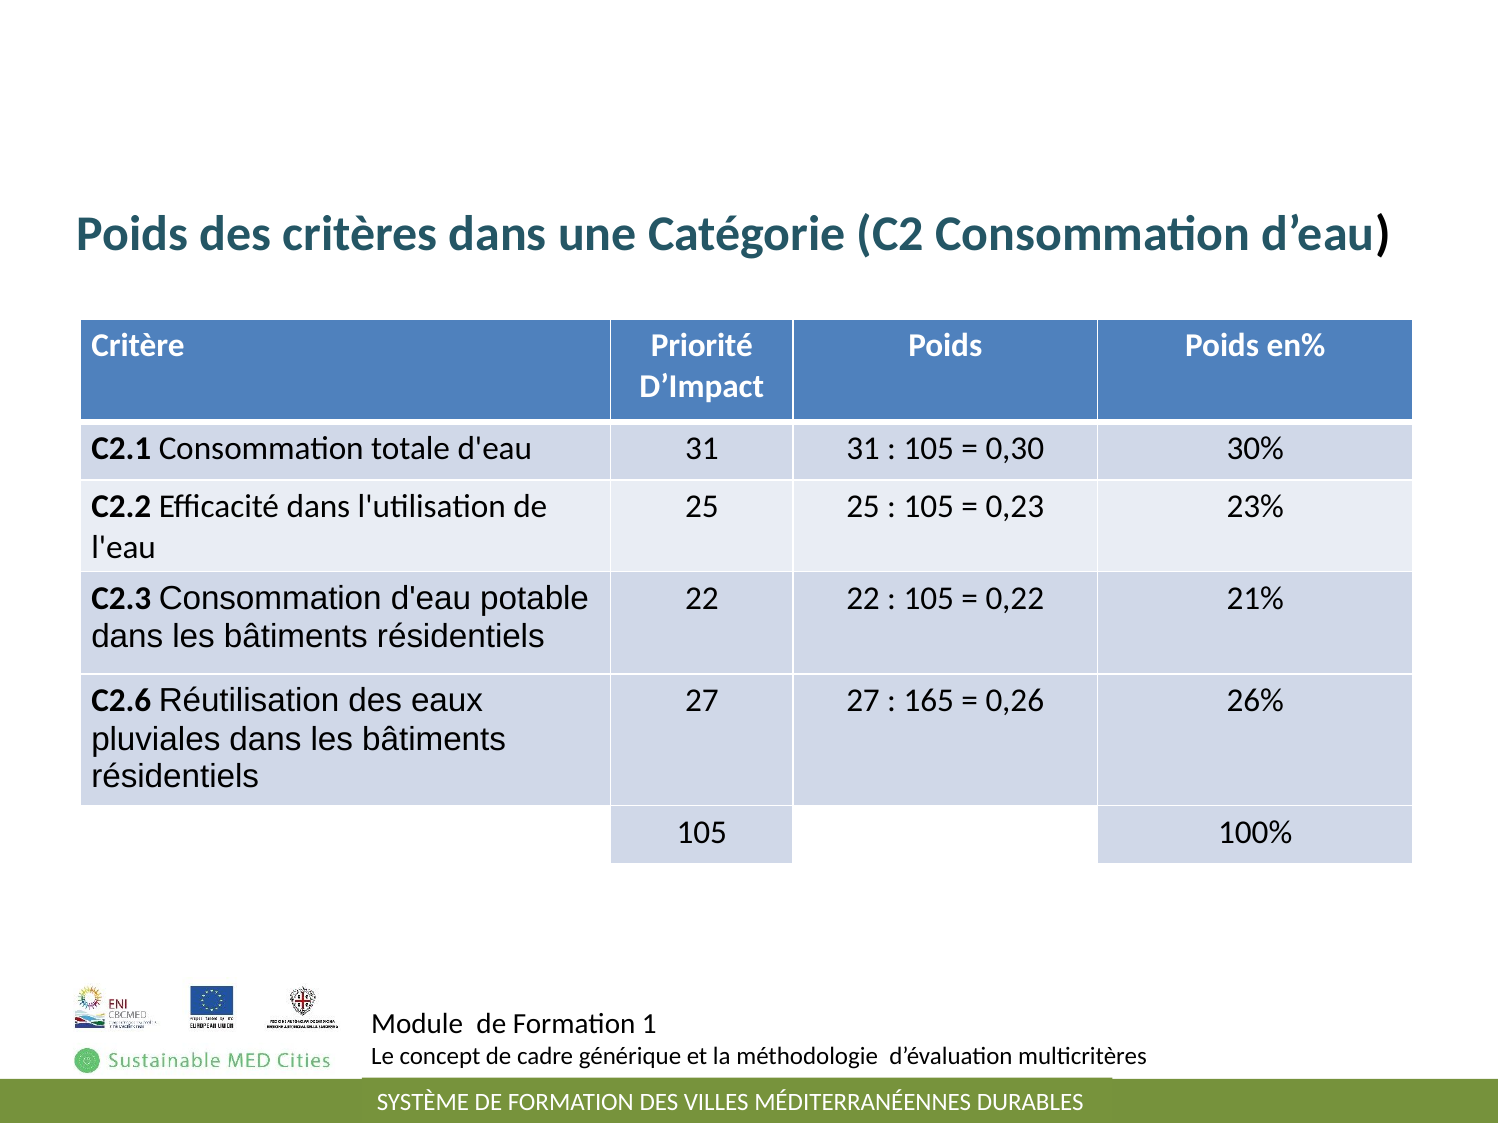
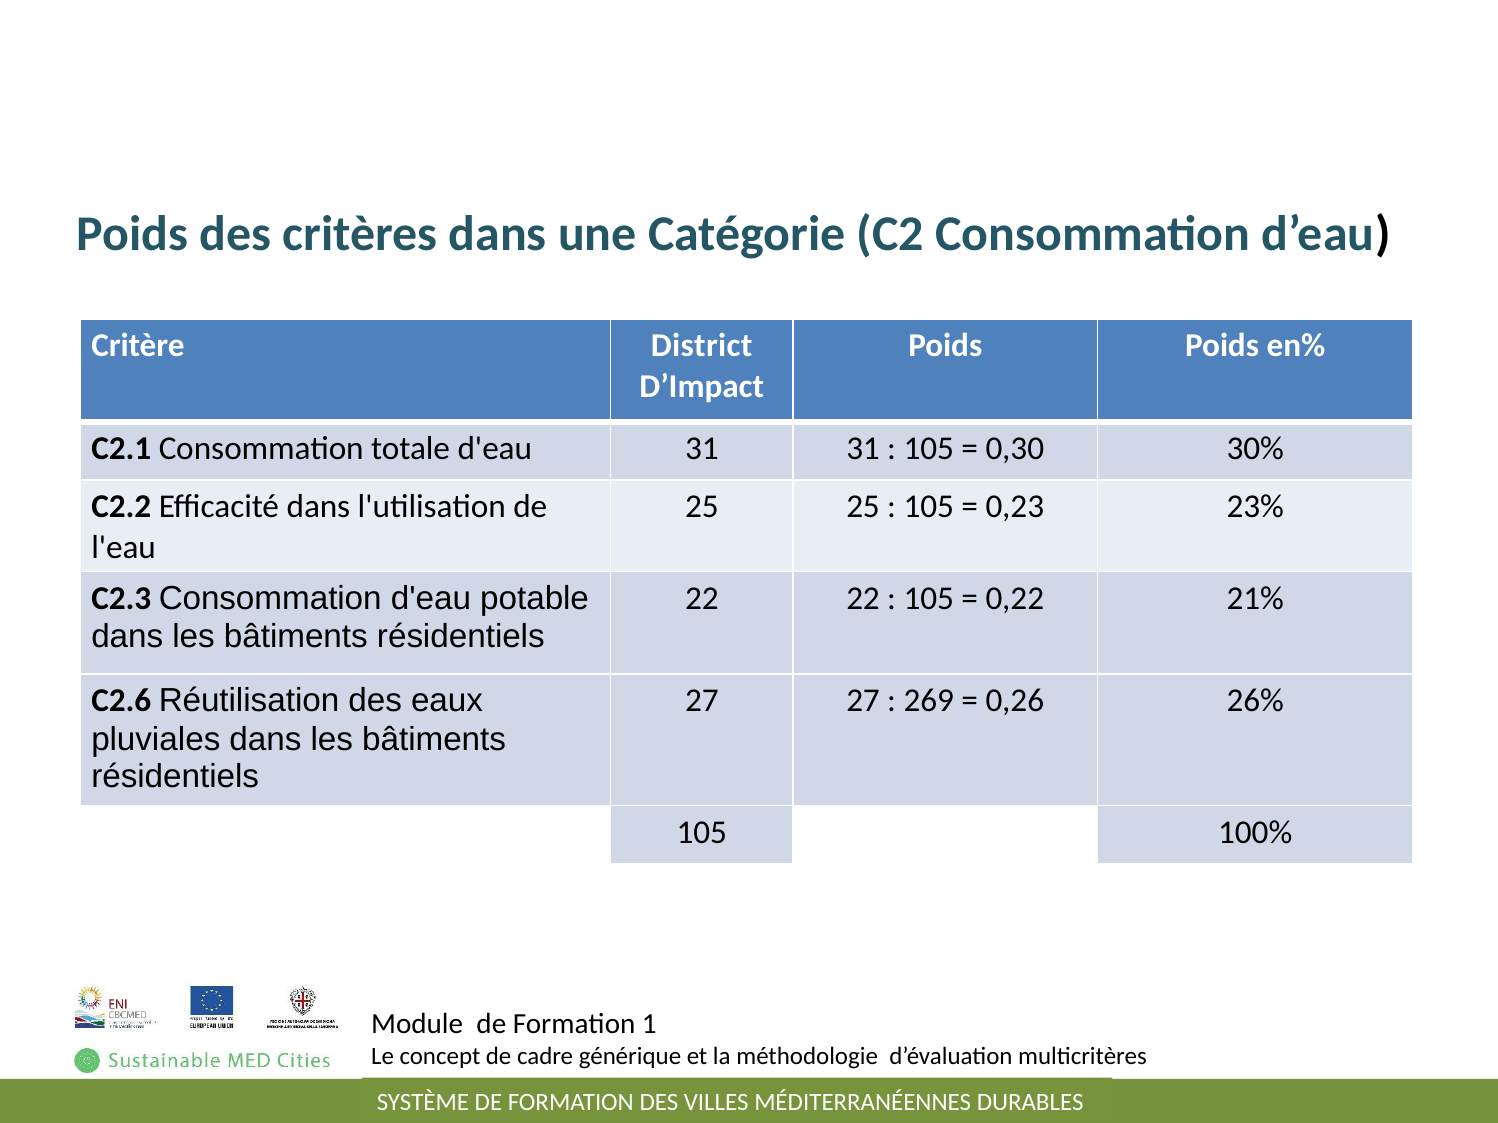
Priorité: Priorité -> District
165: 165 -> 269
